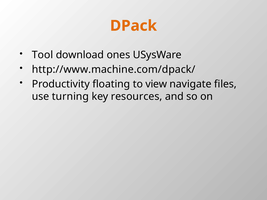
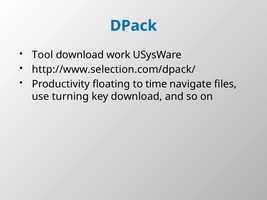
DPack colour: orange -> blue
ones: ones -> work
http://www.machine.com/dpack/: http://www.machine.com/dpack/ -> http://www.selection.com/dpack/
view: view -> time
key resources: resources -> download
